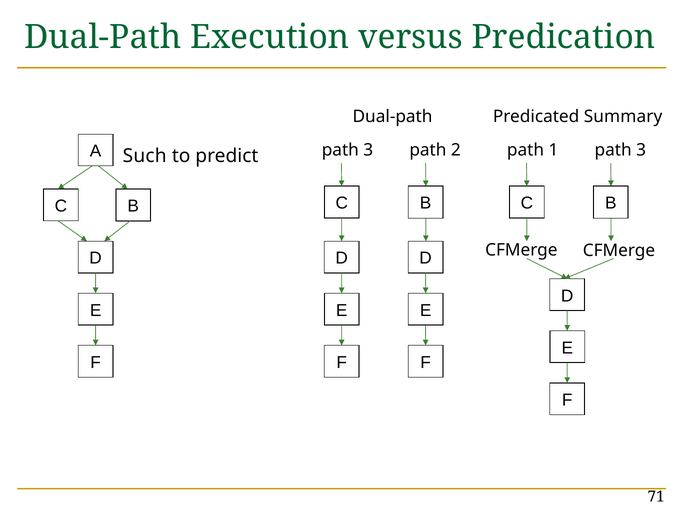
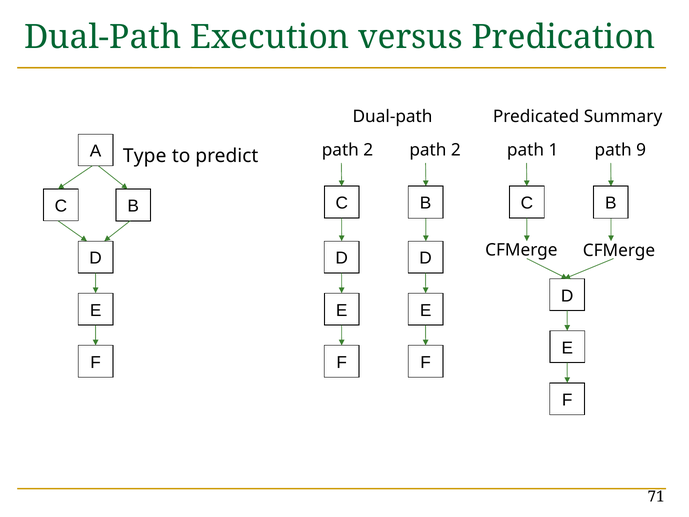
3 at (368, 150): 3 -> 2
1 path 3: 3 -> 9
Such: Such -> Type
